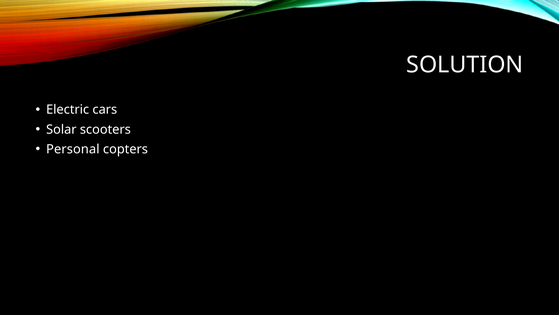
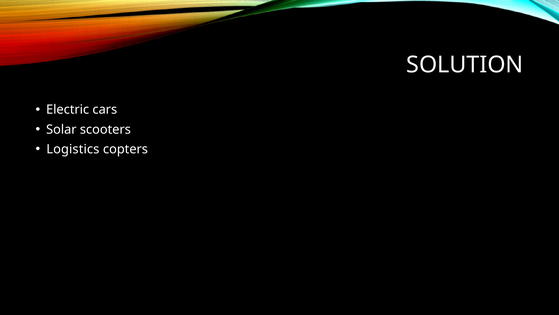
Personal: Personal -> Logistics
